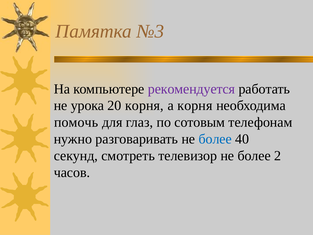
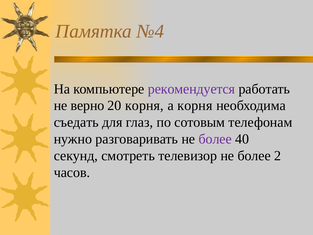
№3: №3 -> №4
урока: урока -> верно
помочь: помочь -> съедать
более at (215, 139) colour: blue -> purple
